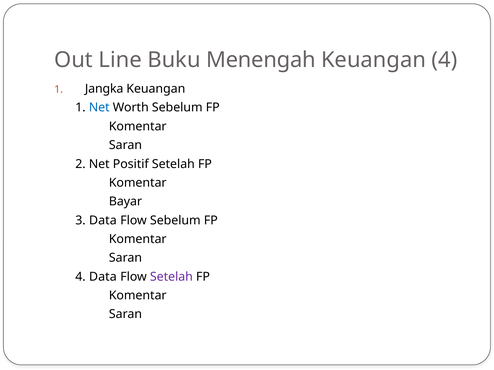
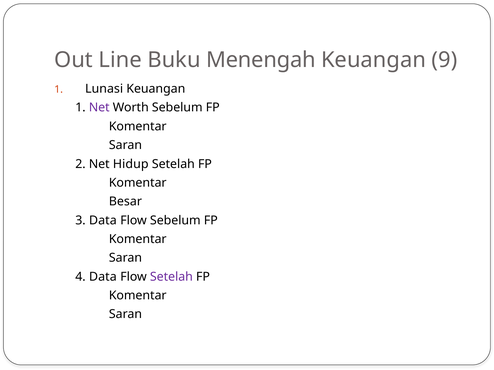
Keuangan 4: 4 -> 9
Jangka: Jangka -> Lunasi
Net at (99, 108) colour: blue -> purple
Positif: Positif -> Hidup
Bayar: Bayar -> Besar
